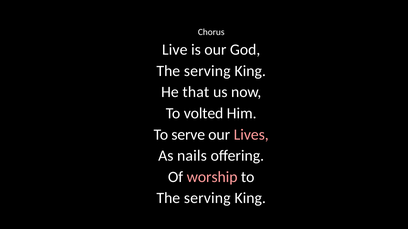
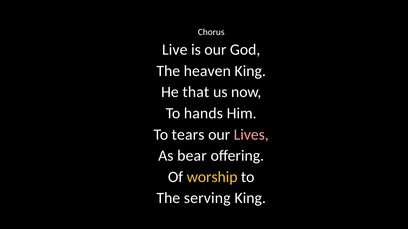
serving at (207, 71): serving -> heaven
volted: volted -> hands
serve: serve -> tears
nails: nails -> bear
worship colour: pink -> yellow
